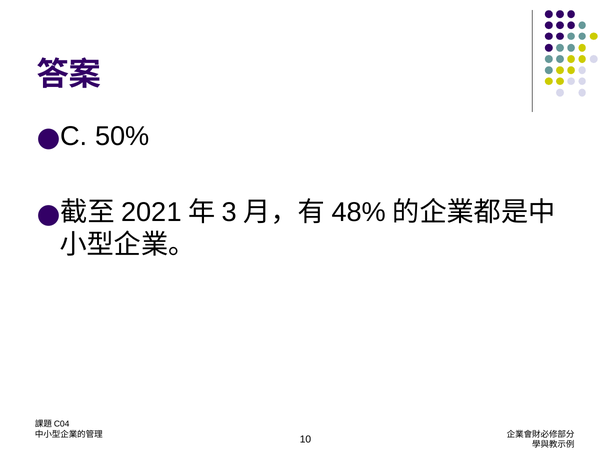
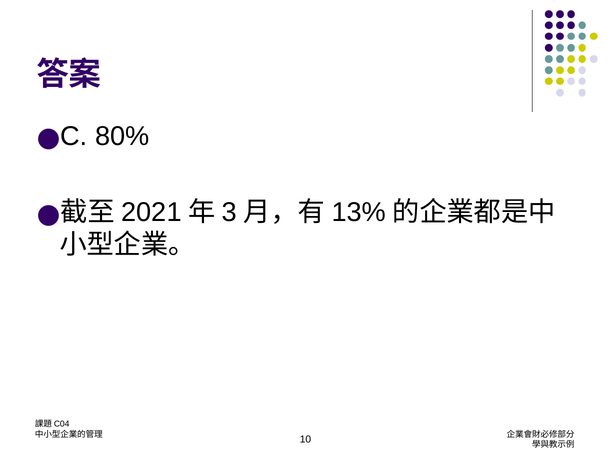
50%: 50% -> 80%
48%: 48% -> 13%
